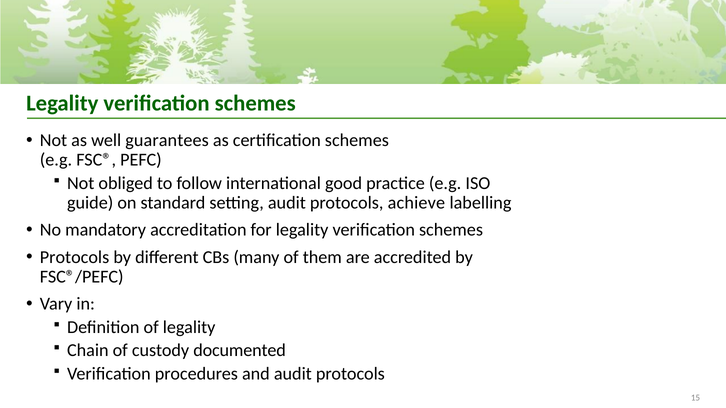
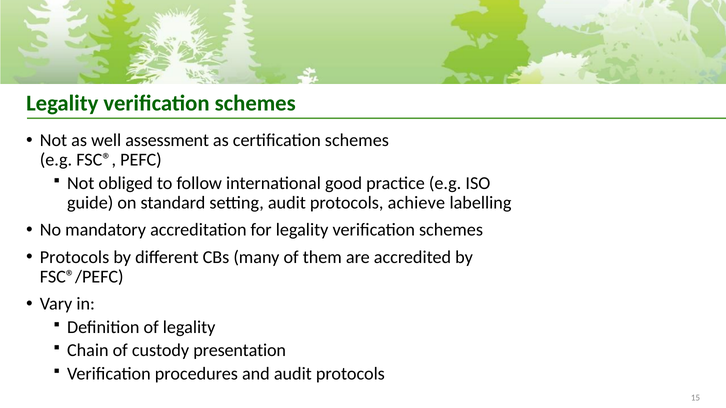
guarantees: guarantees -> assessment
documented: documented -> presentation
